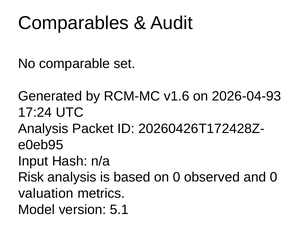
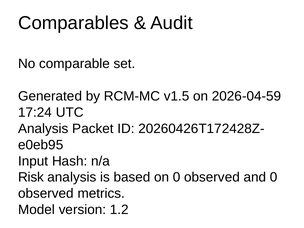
v1.6: v1.6 -> v1.5
2026-04-93: 2026-04-93 -> 2026-04-59
valuation at (46, 193): valuation -> observed
5.1: 5.1 -> 1.2
